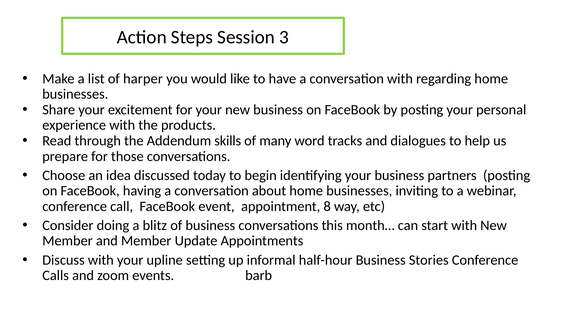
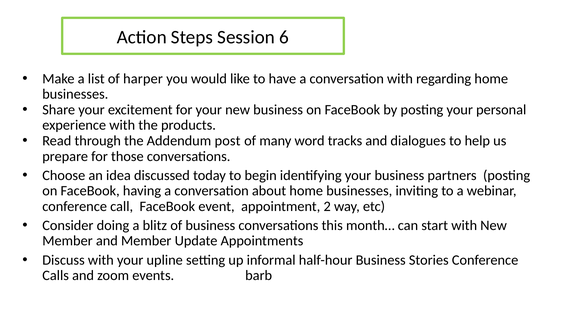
3: 3 -> 6
skills: skills -> post
8: 8 -> 2
